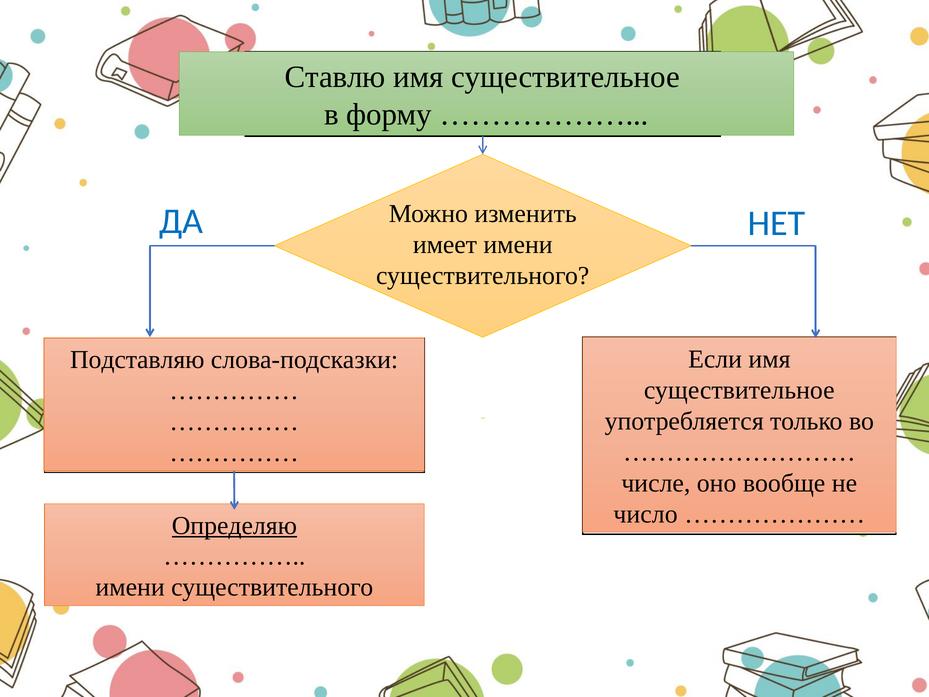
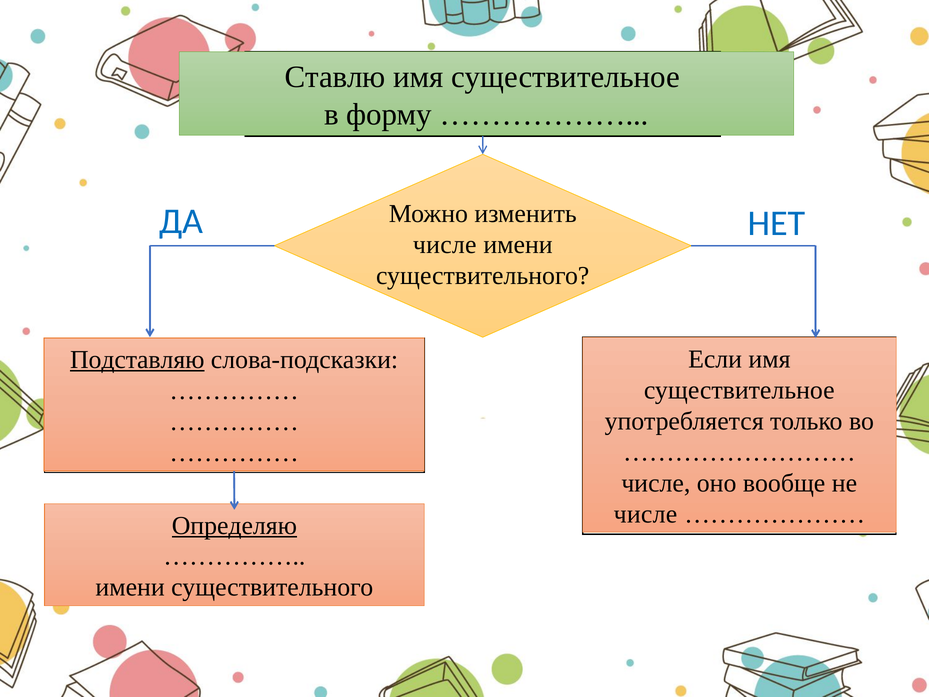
имеет at (445, 244): имеет -> числе
Подставляю underline: none -> present
число at (646, 514): число -> числе
